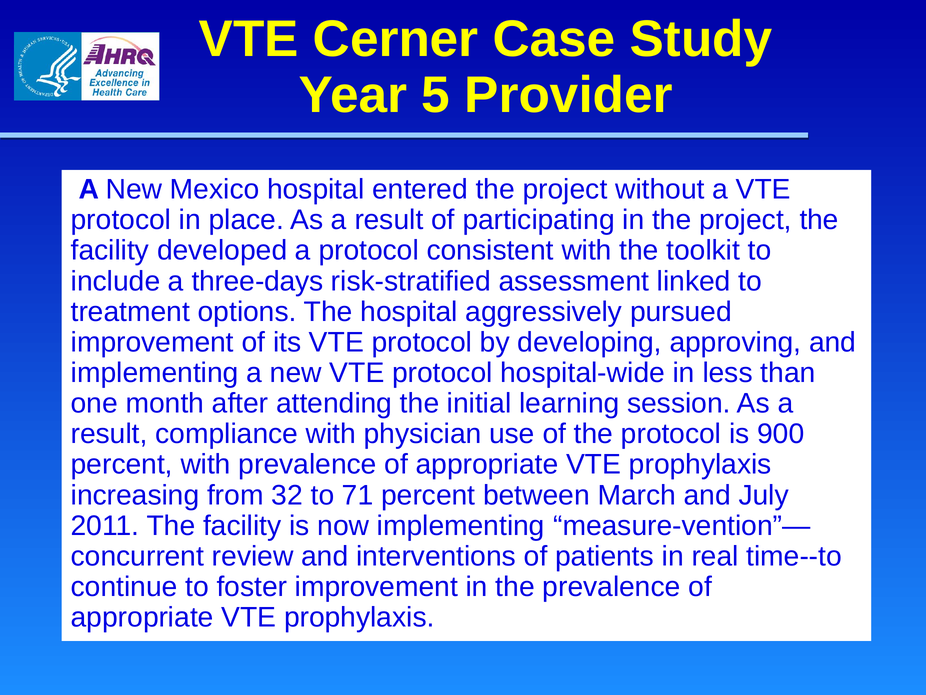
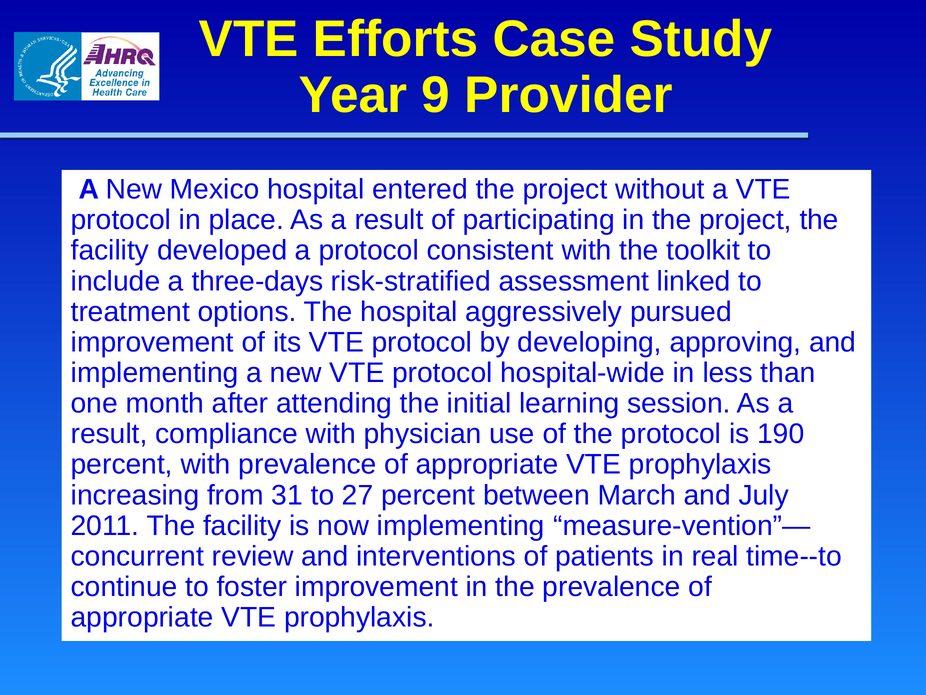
Cerner: Cerner -> Efforts
5: 5 -> 9
900: 900 -> 190
32: 32 -> 31
71: 71 -> 27
